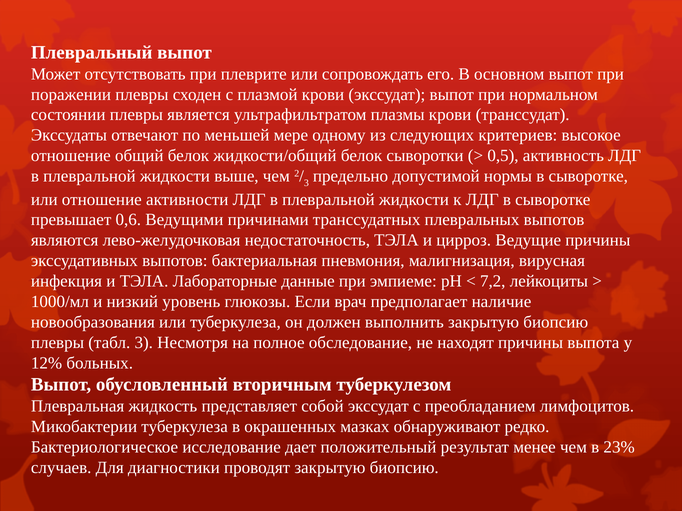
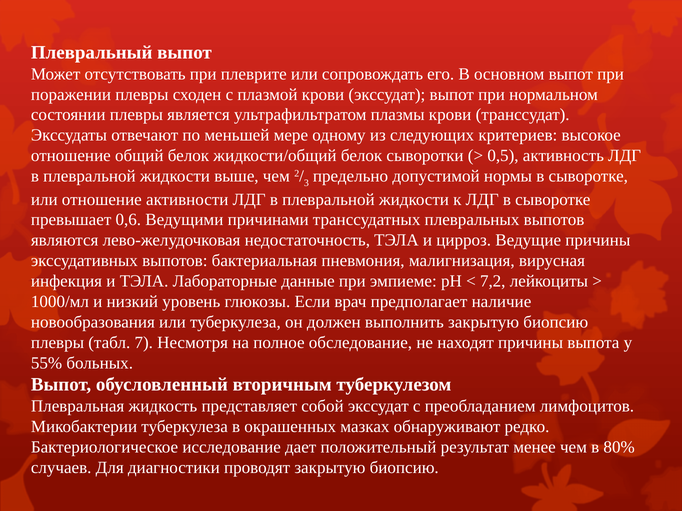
табл 3: 3 -> 7
12%: 12% -> 55%
23%: 23% -> 80%
